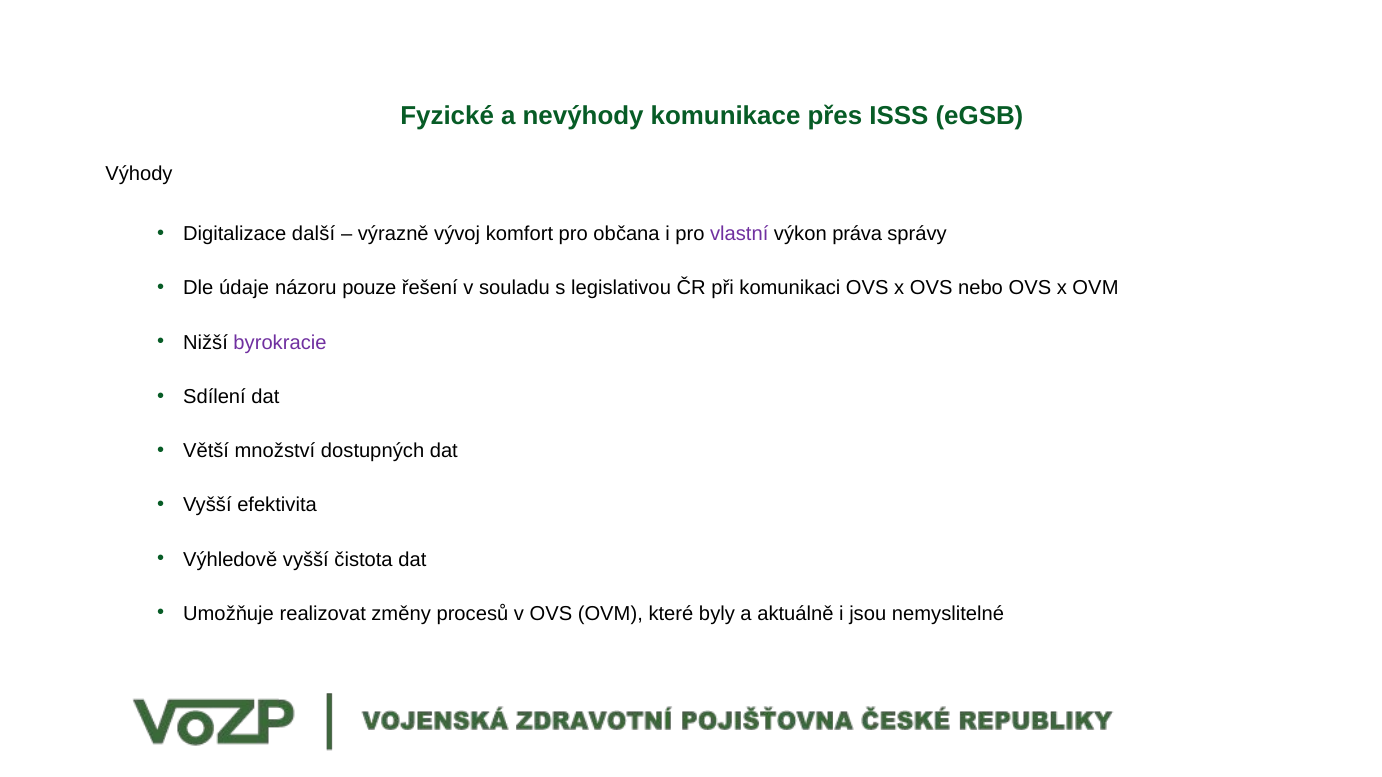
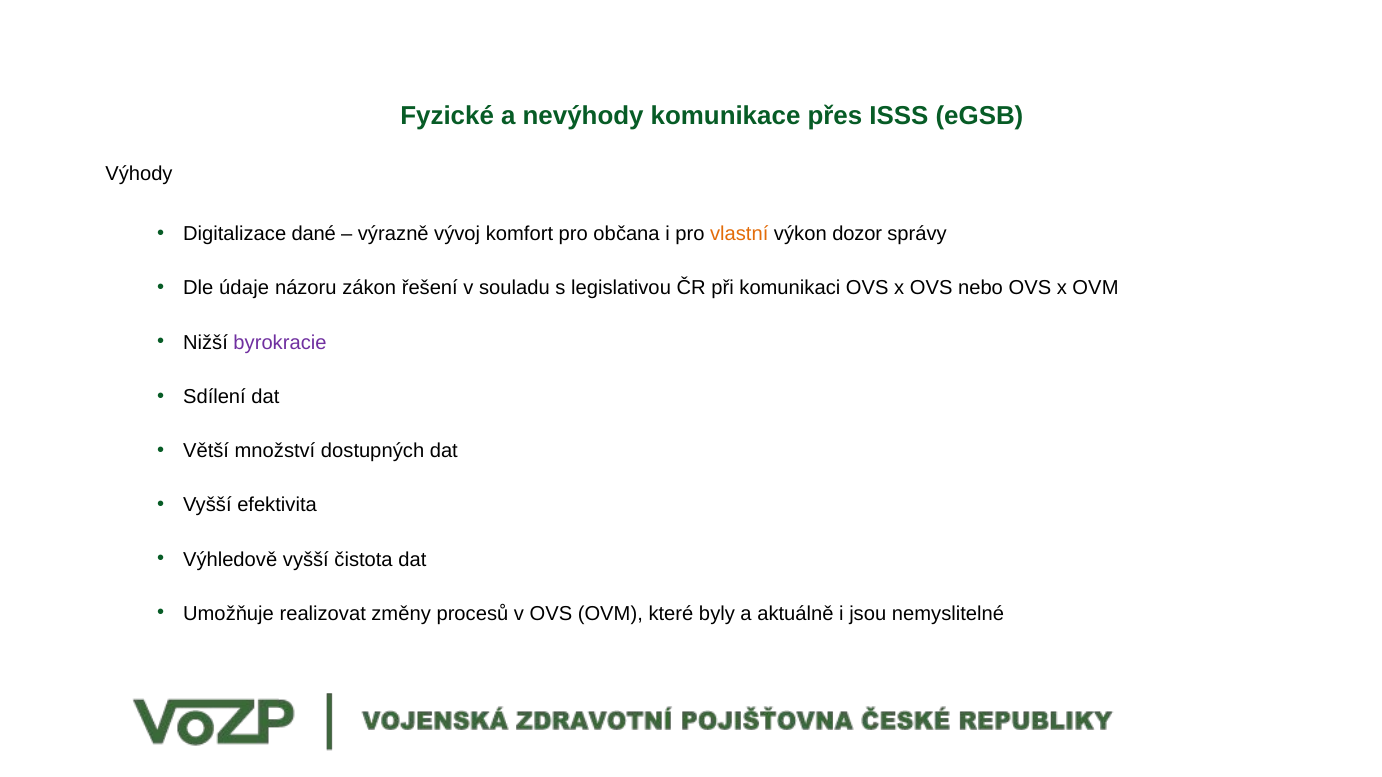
další: další -> dané
vlastní colour: purple -> orange
práva: práva -> dozor
pouze: pouze -> zákon
